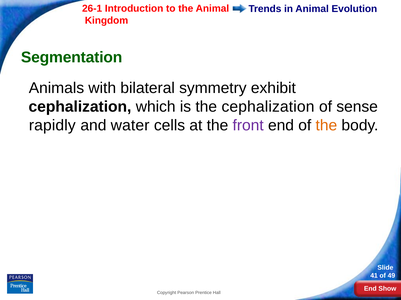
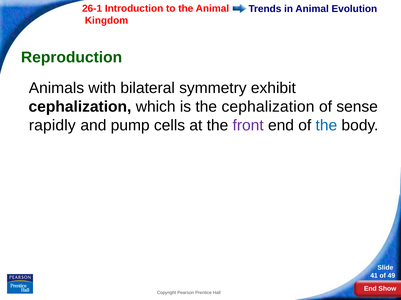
Segmentation: Segmentation -> Reproduction
water: water -> pump
the at (326, 126) colour: orange -> blue
